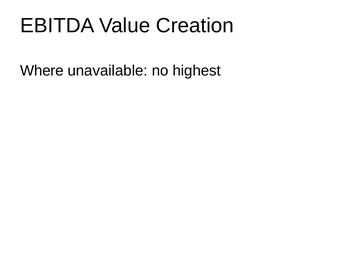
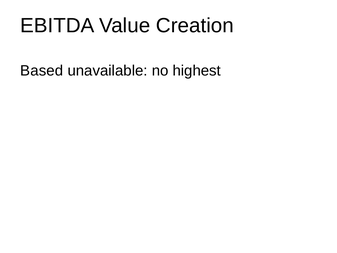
Where: Where -> Based
